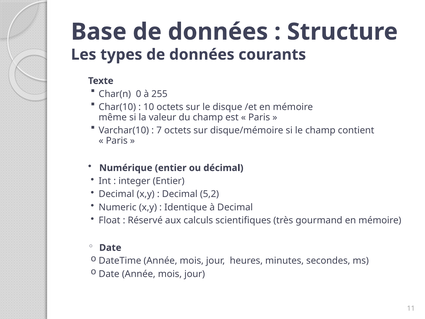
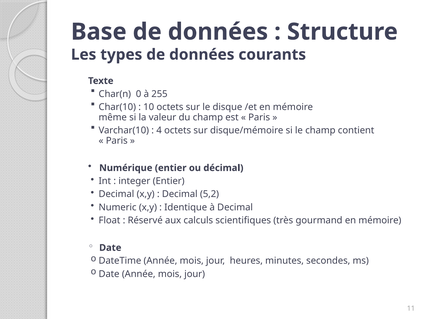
7: 7 -> 4
